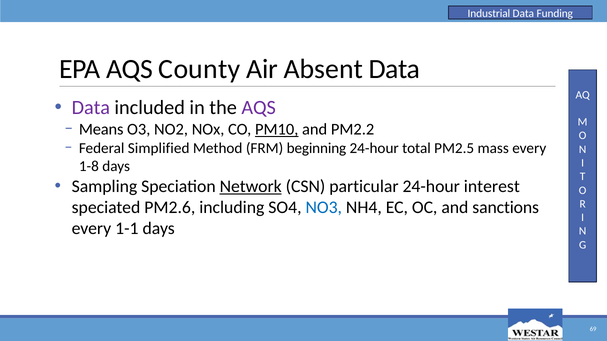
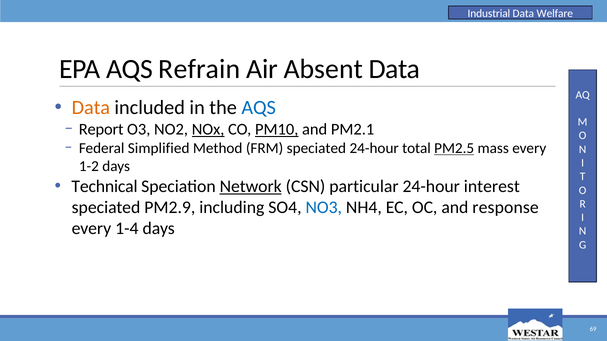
Funding: Funding -> Welfare
County: County -> Refrain
Data at (91, 108) colour: purple -> orange
AQS at (259, 108) colour: purple -> blue
Means: Means -> Report
NOx underline: none -> present
PM2.2: PM2.2 -> PM2.1
FRM beginning: beginning -> speciated
PM2.5 underline: none -> present
1-8: 1-8 -> 1-2
Sampling: Sampling -> Technical
PM2.6: PM2.6 -> PM2.9
sanctions: sanctions -> response
1-1: 1-1 -> 1-4
